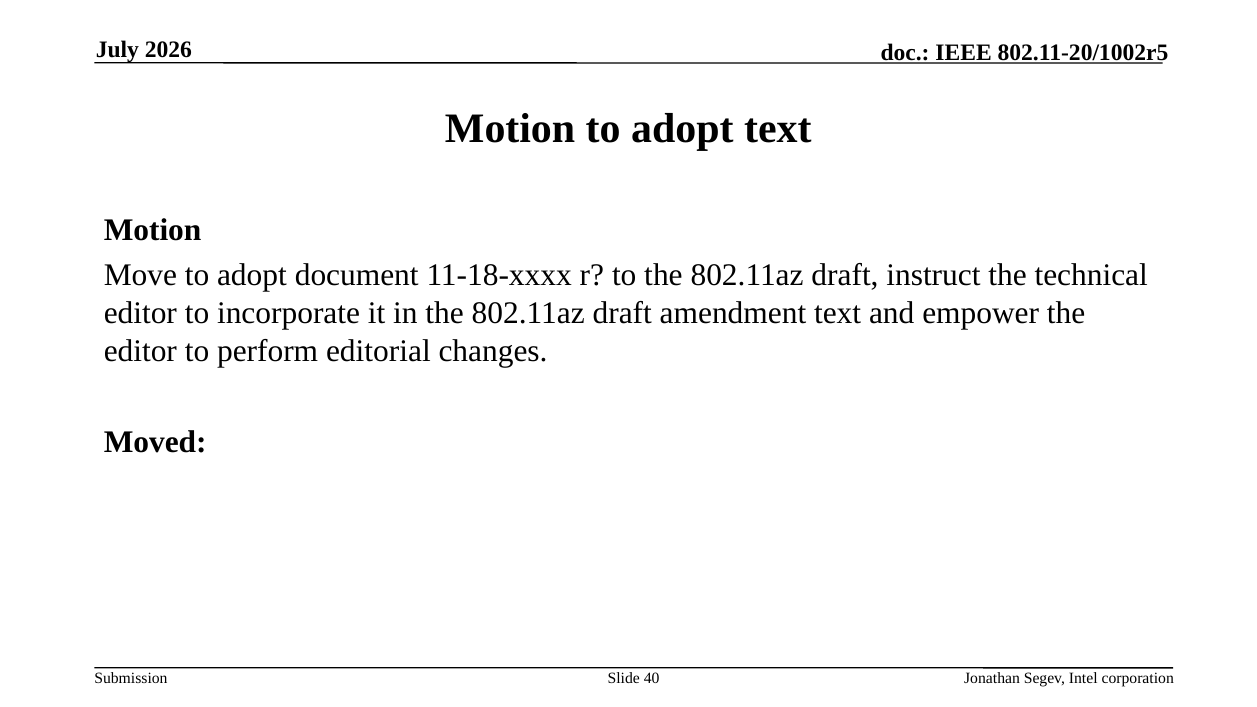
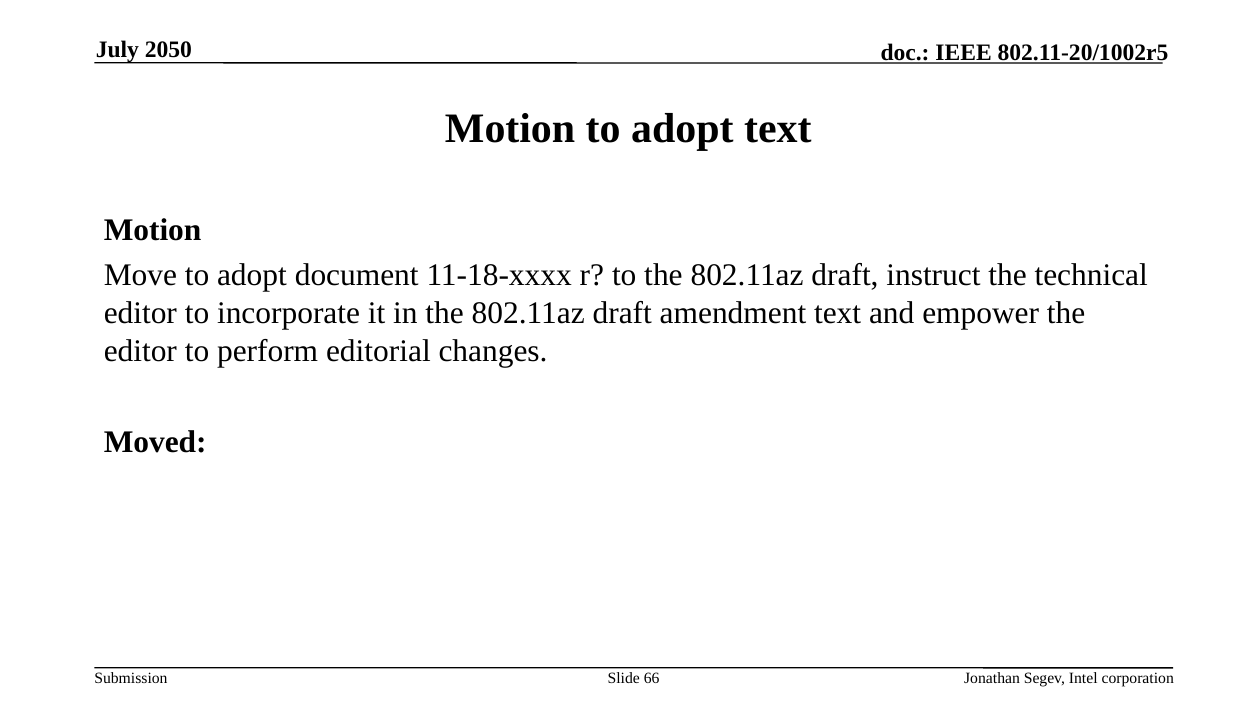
2026: 2026 -> 2050
40: 40 -> 66
